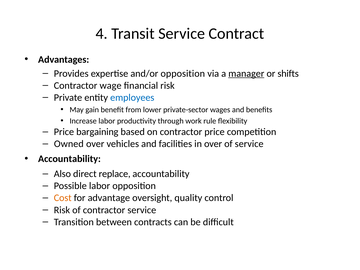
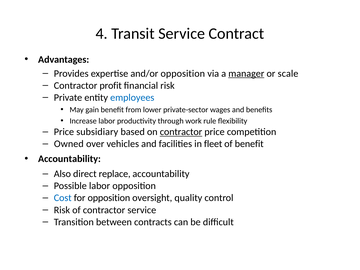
shifts: shifts -> scale
wage: wage -> profit
bargaining: bargaining -> subsidiary
contractor at (181, 132) underline: none -> present
in over: over -> fleet
of service: service -> benefit
Cost colour: orange -> blue
for advantage: advantage -> opposition
